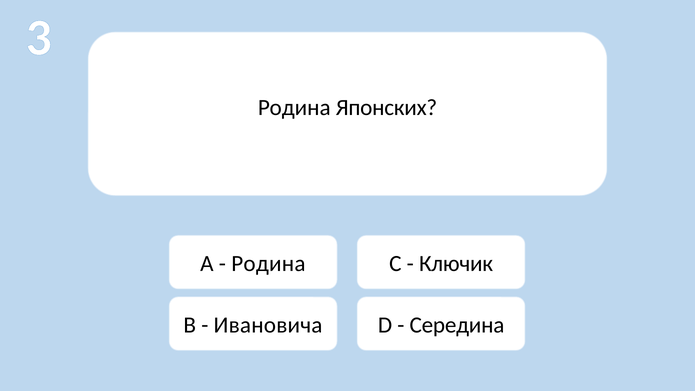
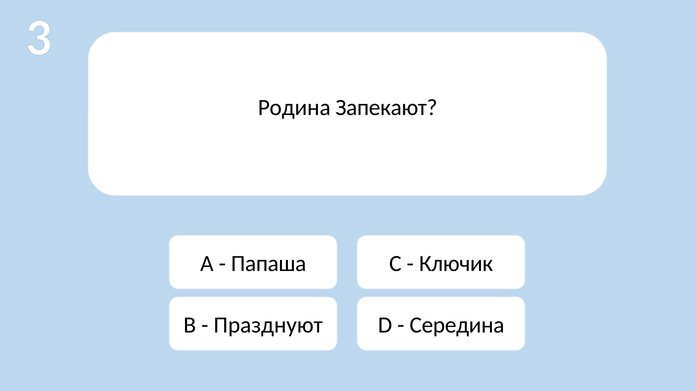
Японских: Японских -> Запекают
Родина at (268, 264): Родина -> Папаша
Ивановича: Ивановича -> Празднуют
